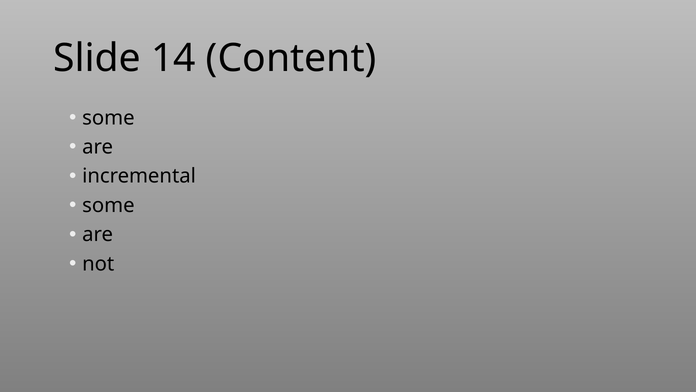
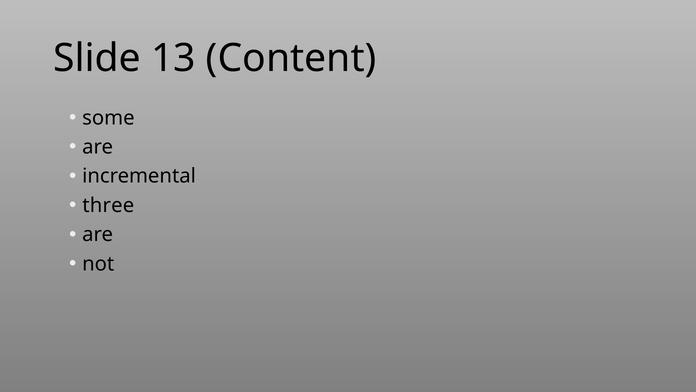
14: 14 -> 13
some at (108, 205): some -> three
